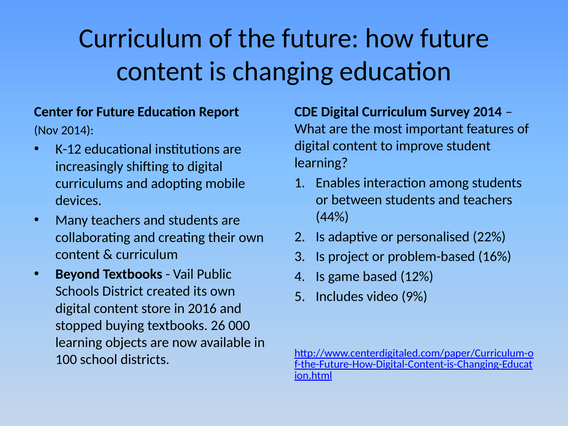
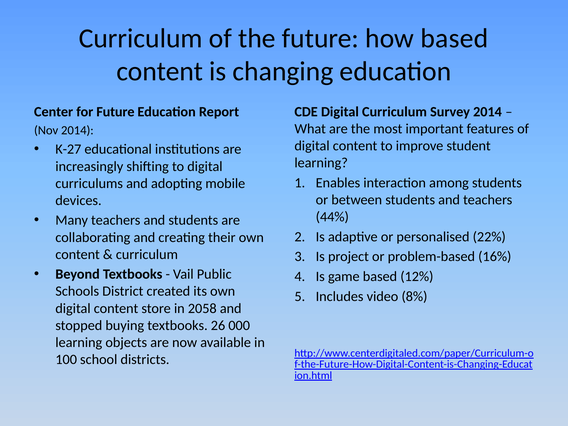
how future: future -> based
K-12: K-12 -> K-27
9%: 9% -> 8%
2016: 2016 -> 2058
